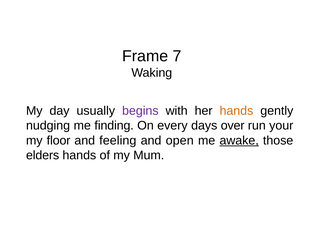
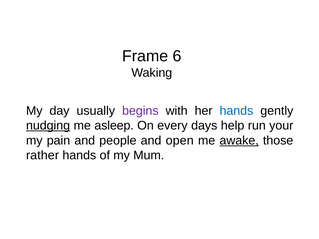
7: 7 -> 6
hands at (236, 111) colour: orange -> blue
nudging underline: none -> present
ﬁnding: ﬁnding -> asleep
over: over -> help
ﬂoor: ﬂoor -> pain
feeling: feeling -> people
elders: elders -> rather
